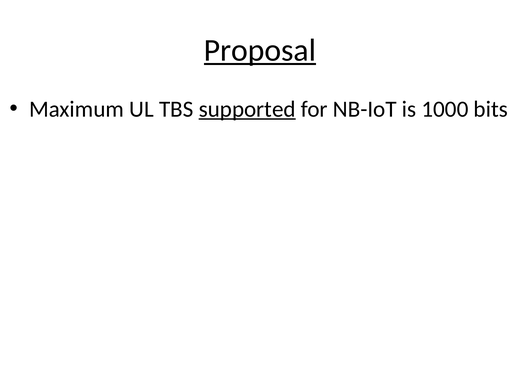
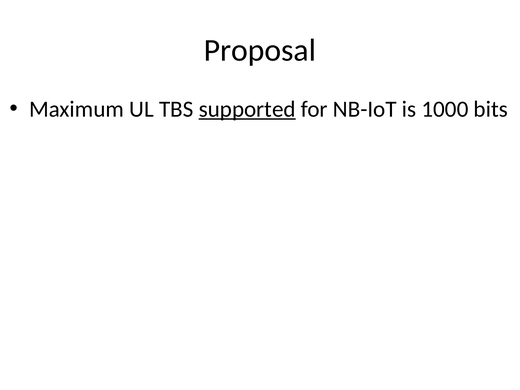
Proposal underline: present -> none
